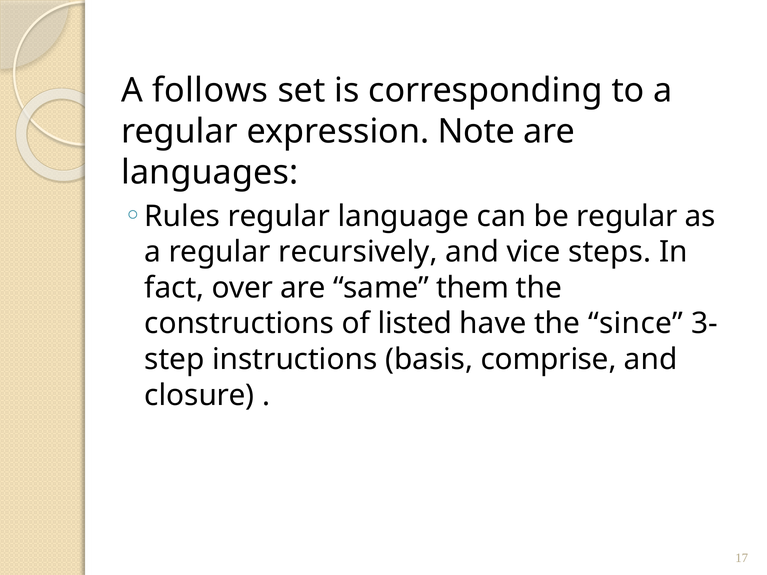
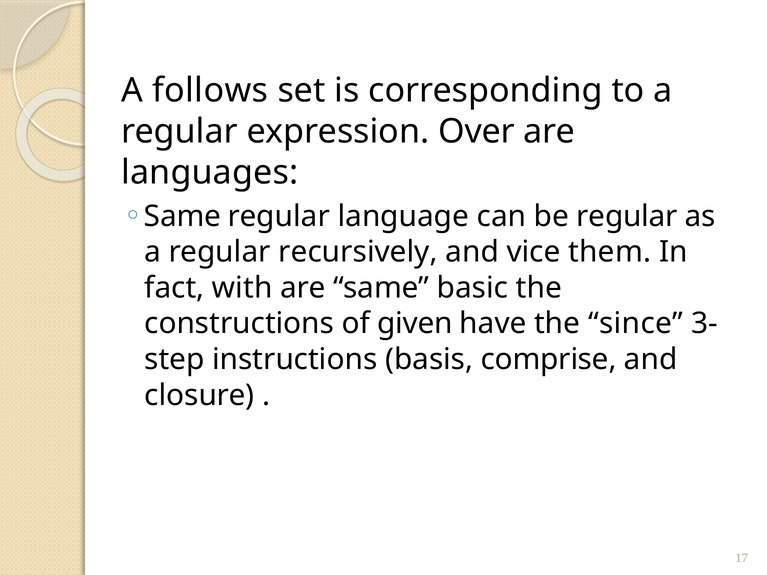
Note: Note -> Over
Rules at (182, 216): Rules -> Same
steps: steps -> them
over: over -> with
them: them -> basic
listed: listed -> given
